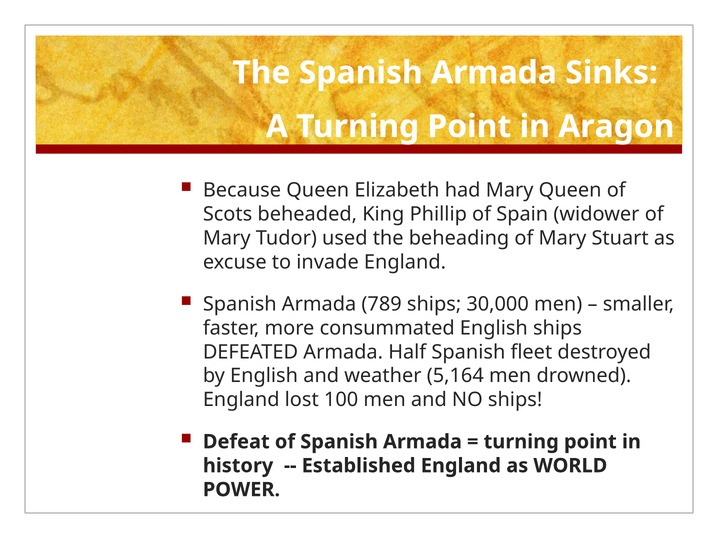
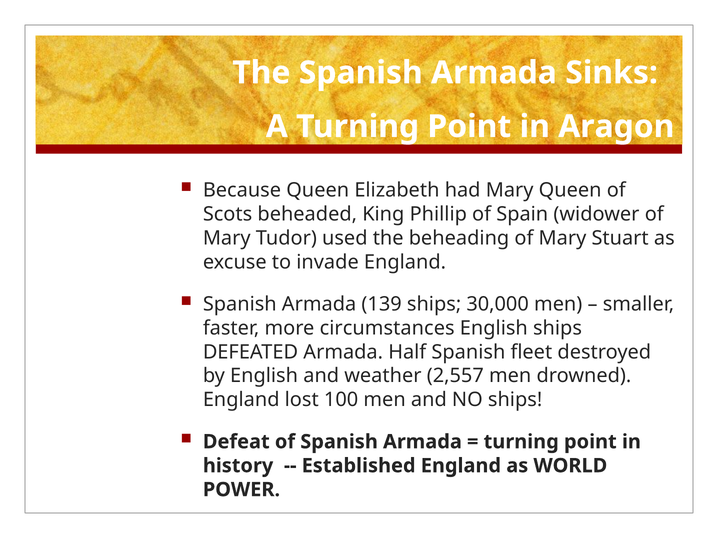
789: 789 -> 139
consummated: consummated -> circumstances
5,164: 5,164 -> 2,557
